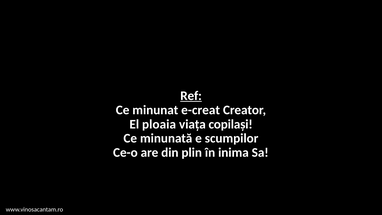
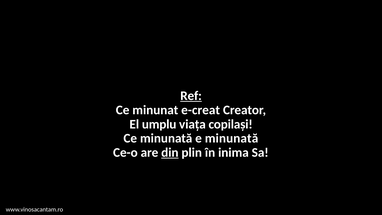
ploaia: ploaia -> umplu
e scumpilor: scumpilor -> minunată
din underline: none -> present
